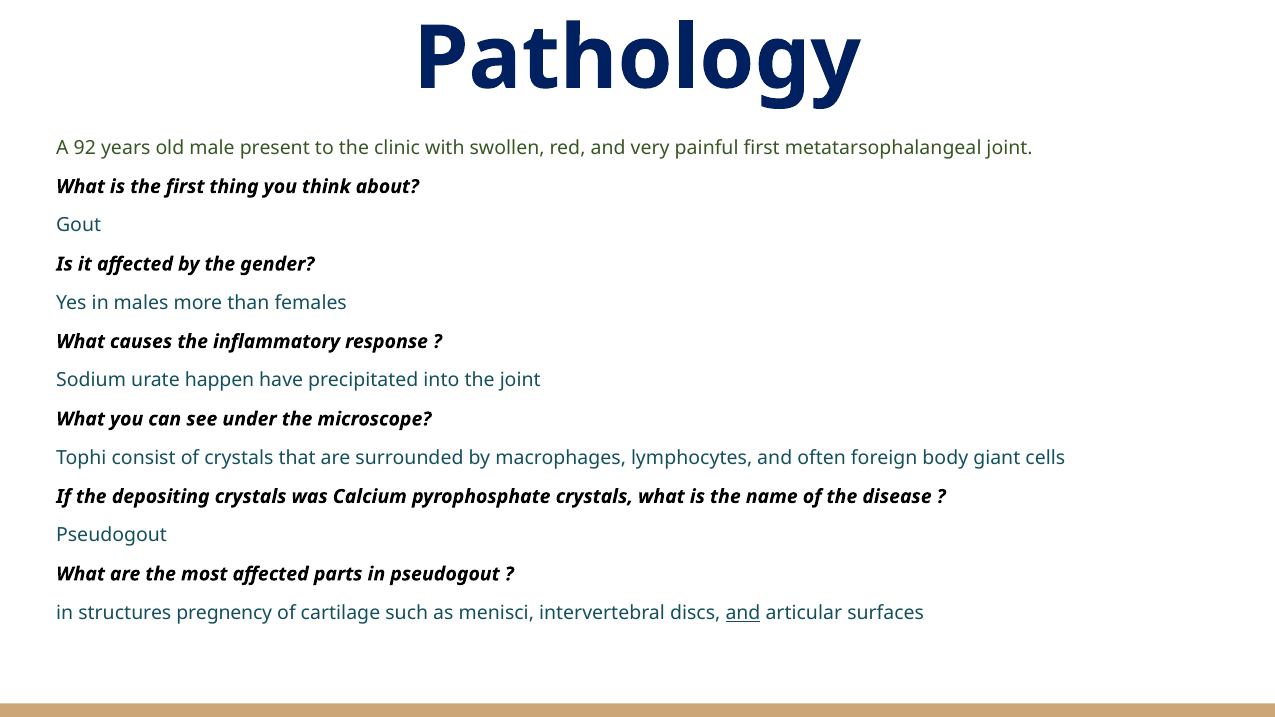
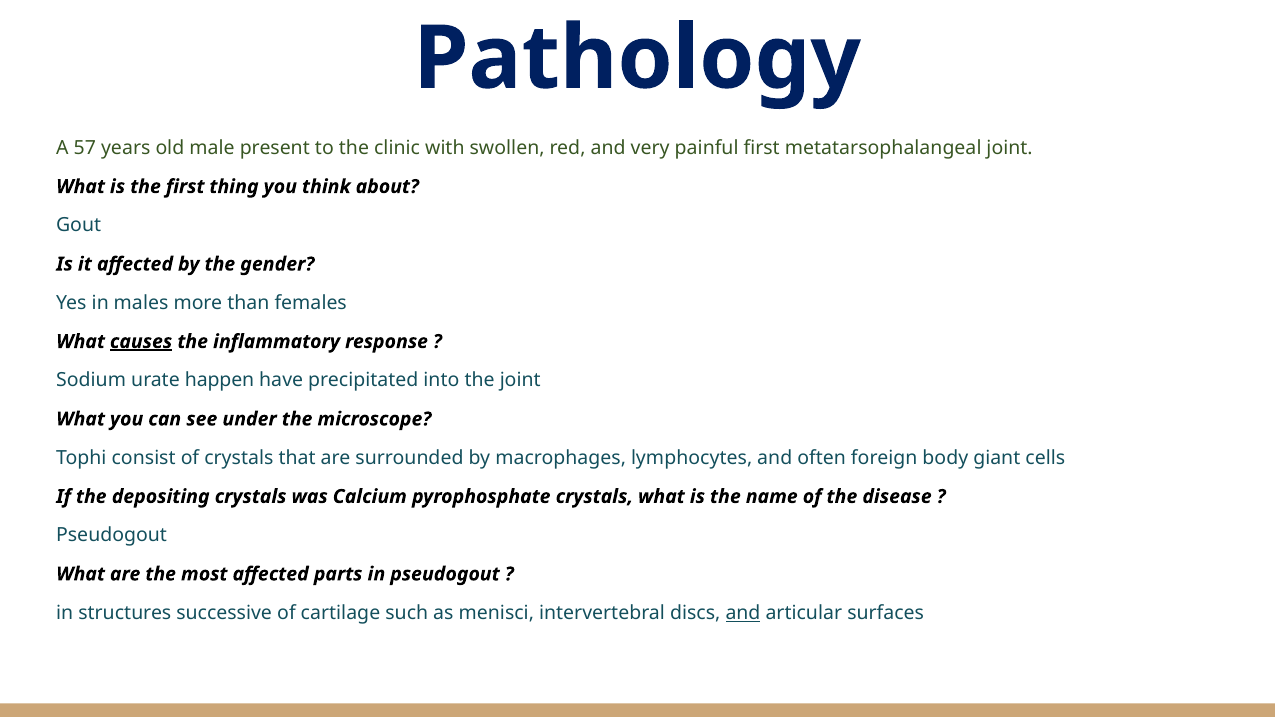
92: 92 -> 57
causes underline: none -> present
pregnency: pregnency -> successive
